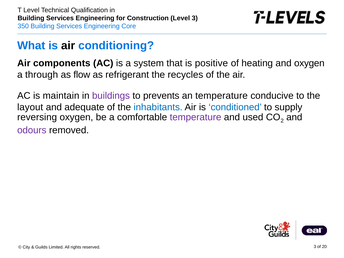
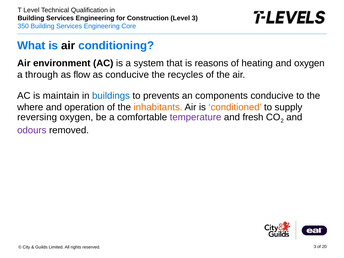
components: components -> environment
positive: positive -> reasons
as refrigerant: refrigerant -> conducive
buildings colour: purple -> blue
an temperature: temperature -> components
layout: layout -> where
adequate: adequate -> operation
inhabitants colour: blue -> orange
conditioned colour: blue -> orange
used: used -> fresh
